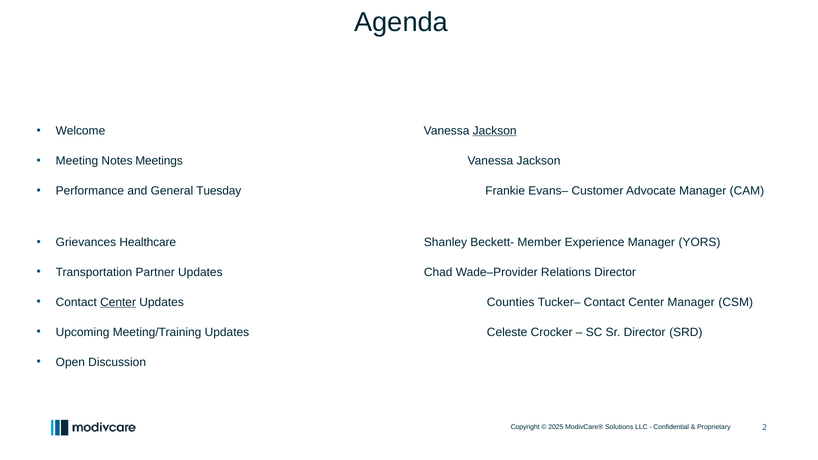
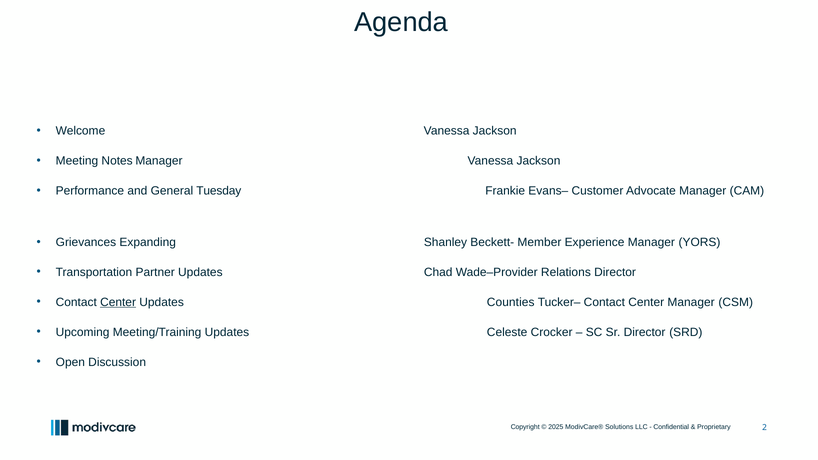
Jackson at (495, 131) underline: present -> none
Notes Meetings: Meetings -> Manager
Healthcare: Healthcare -> Expanding
